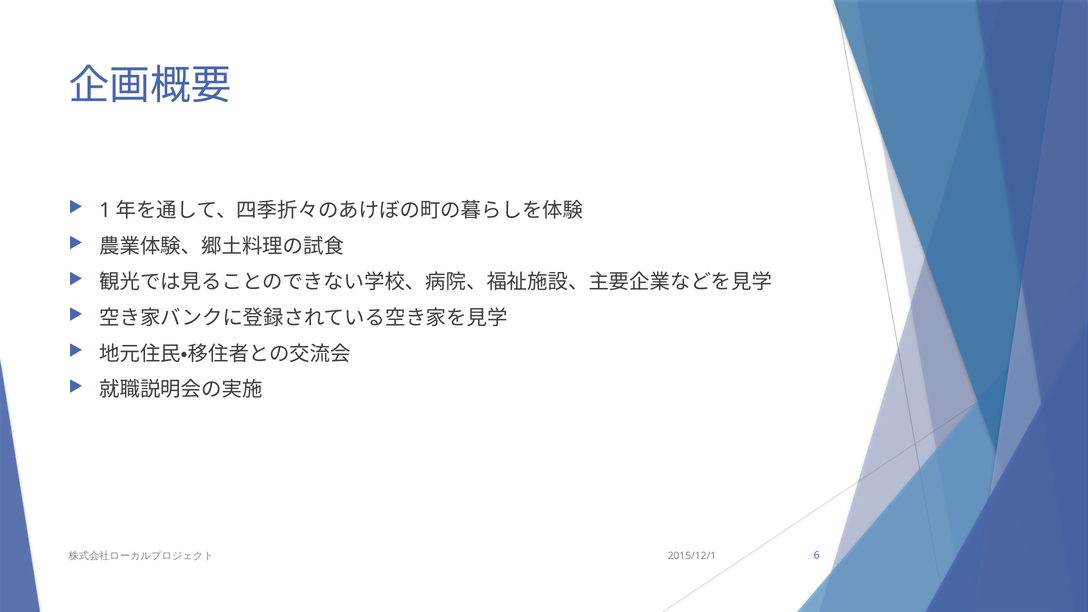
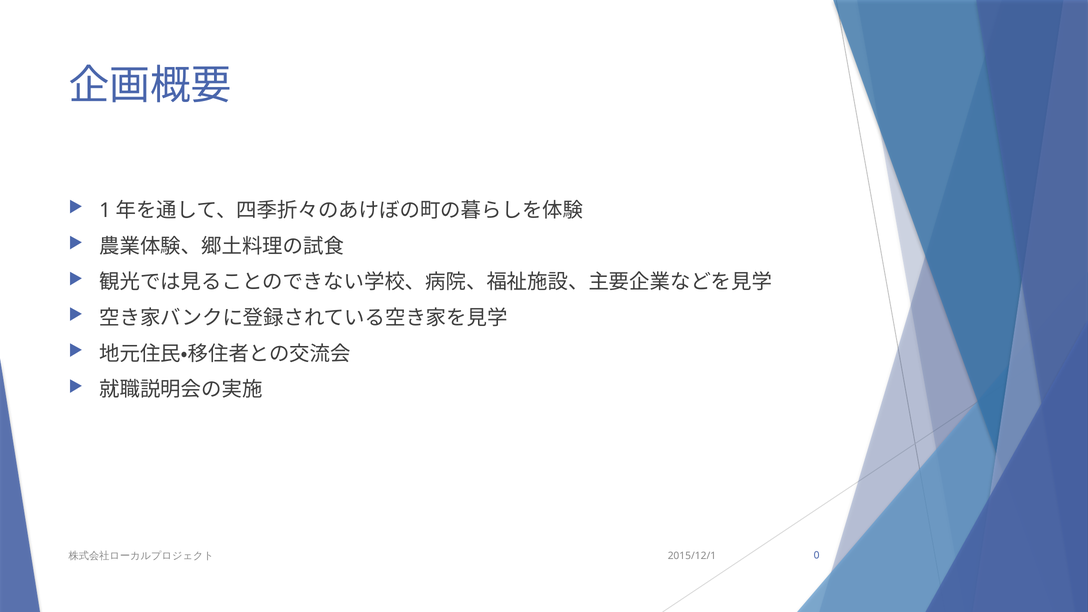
6: 6 -> 0
